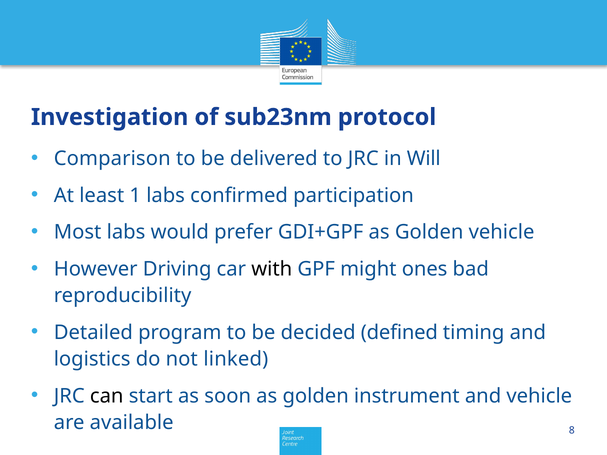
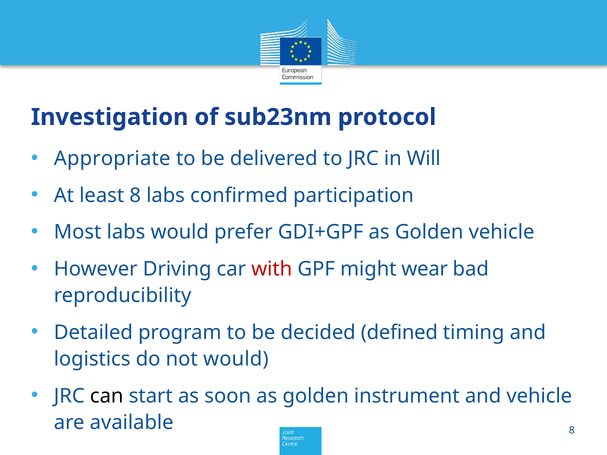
Comparison: Comparison -> Appropriate
least 1: 1 -> 8
with colour: black -> red
ones: ones -> wear
not linked: linked -> would
